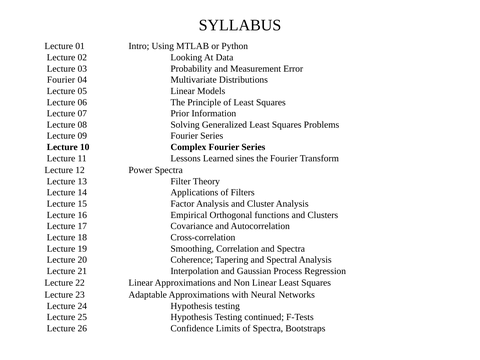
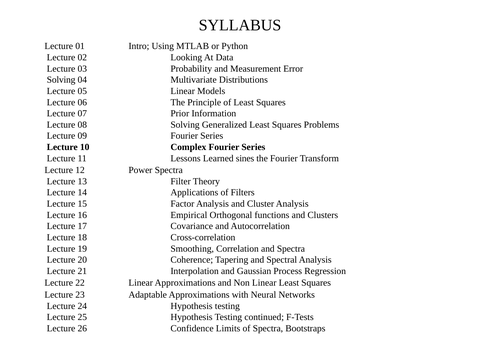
Fourier at (61, 80): Fourier -> Solving
